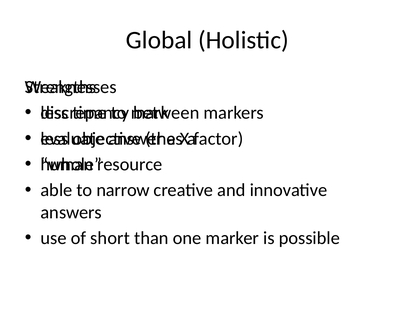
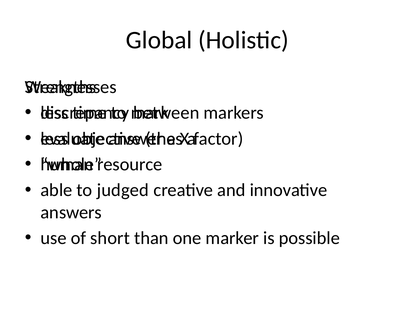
narrow: narrow -> judged
